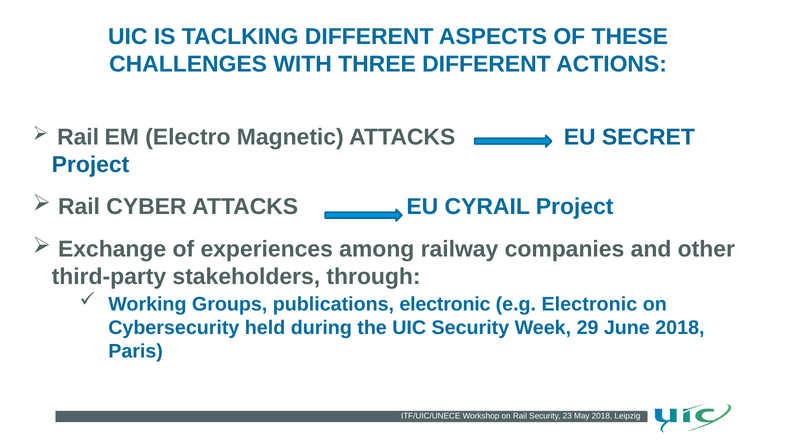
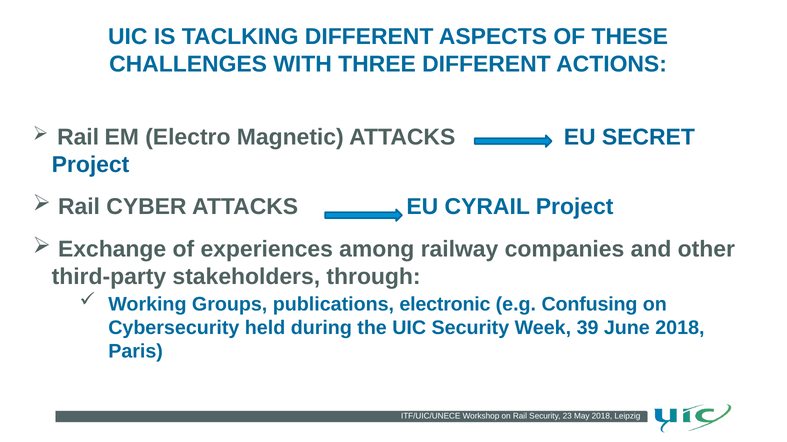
e.g Electronic: Electronic -> Confusing
29: 29 -> 39
